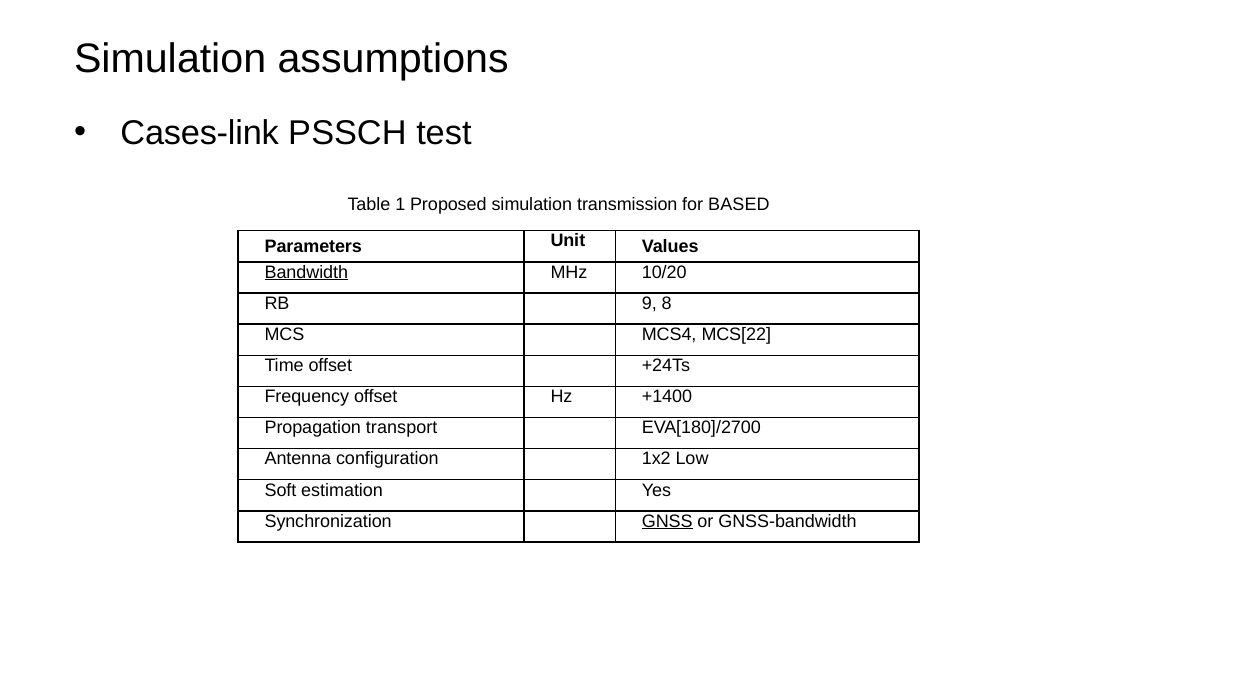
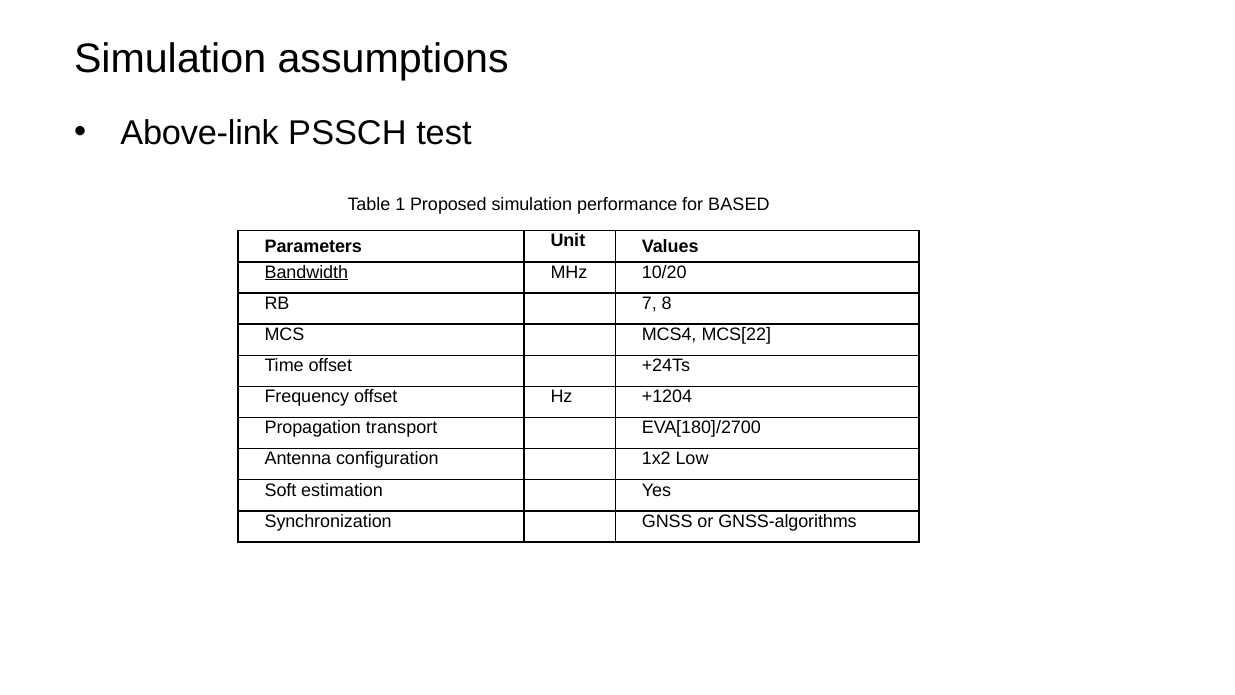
Cases-link: Cases-link -> Above-link
transmission: transmission -> performance
9: 9 -> 7
+1400: +1400 -> +1204
GNSS underline: present -> none
GNSS-bandwidth: GNSS-bandwidth -> GNSS-algorithms
